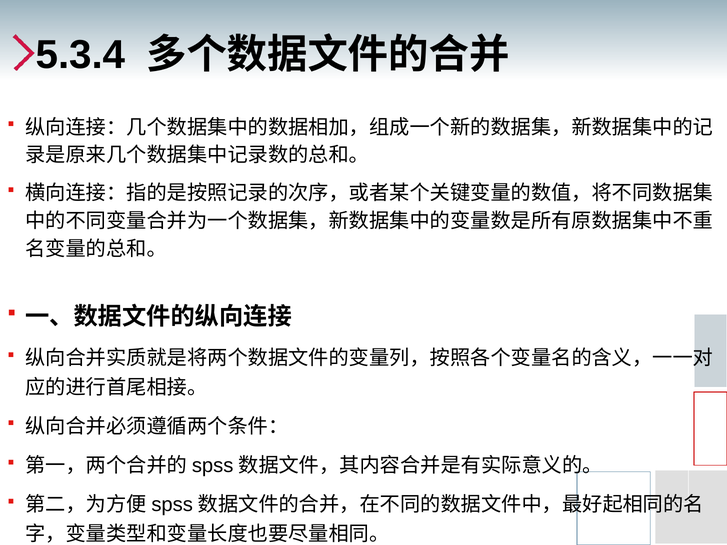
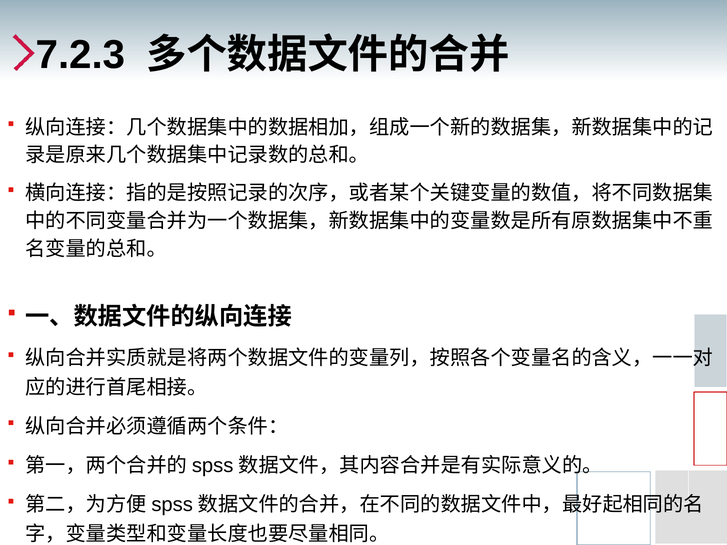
5.3.4: 5.3.4 -> 7.2.3
